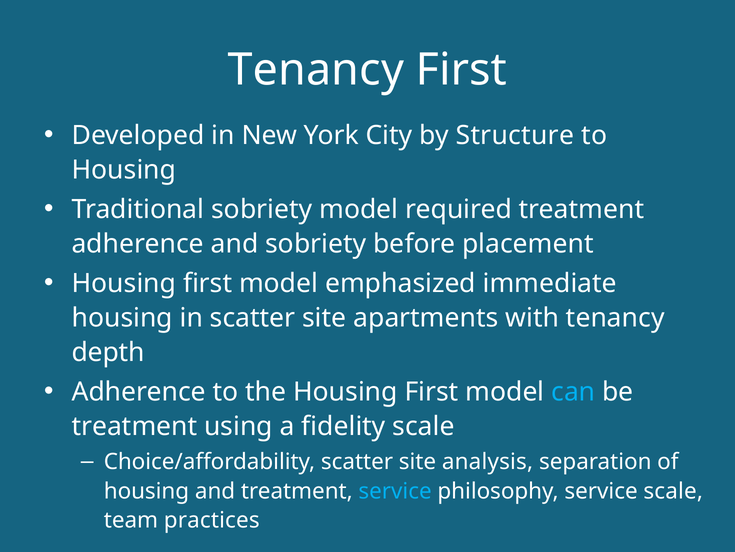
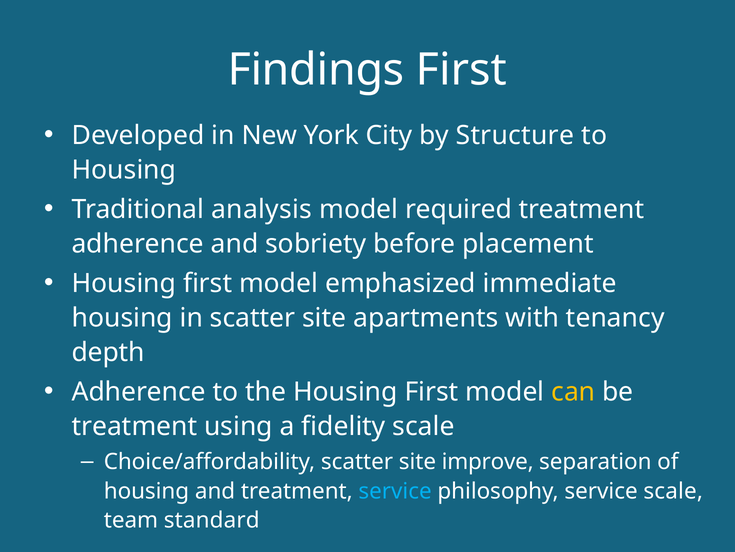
Tenancy at (316, 70): Tenancy -> Findings
Traditional sobriety: sobriety -> analysis
can colour: light blue -> yellow
analysis: analysis -> improve
practices: practices -> standard
